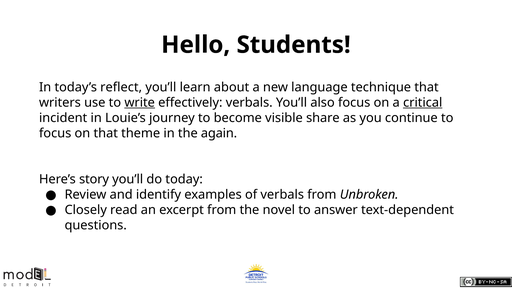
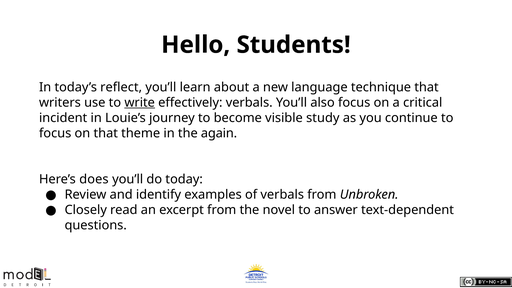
critical underline: present -> none
share: share -> study
story: story -> does
